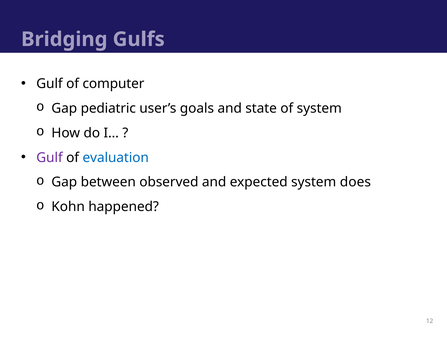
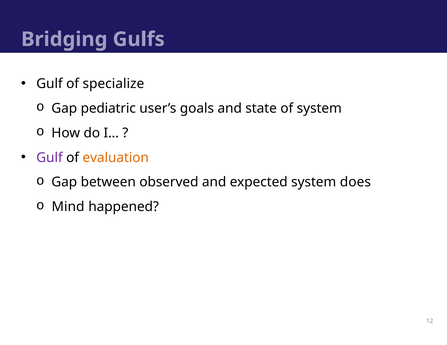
computer: computer -> specialize
evaluation colour: blue -> orange
Kohn: Kohn -> Mind
